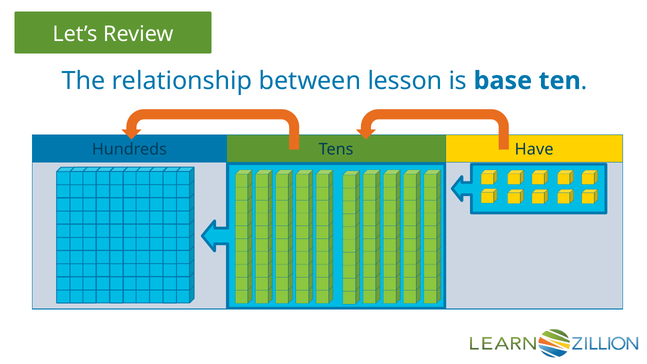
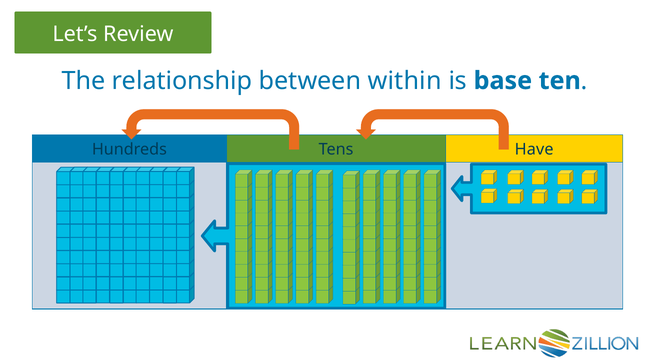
lesson: lesson -> within
